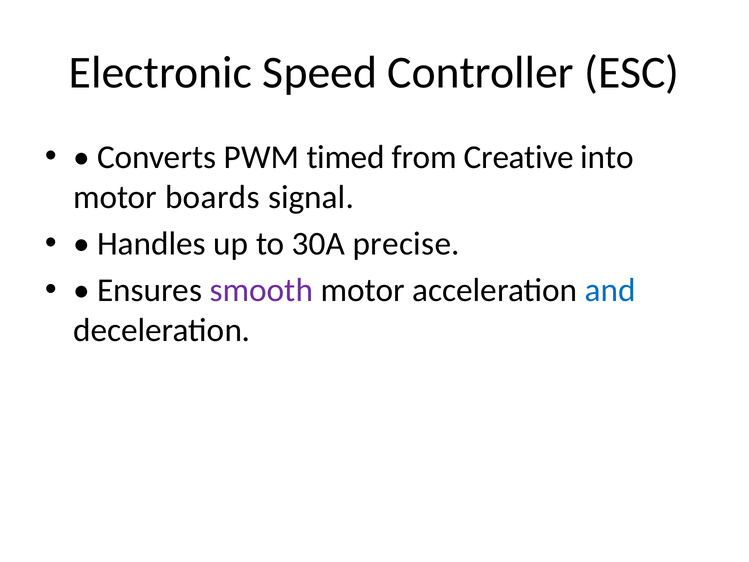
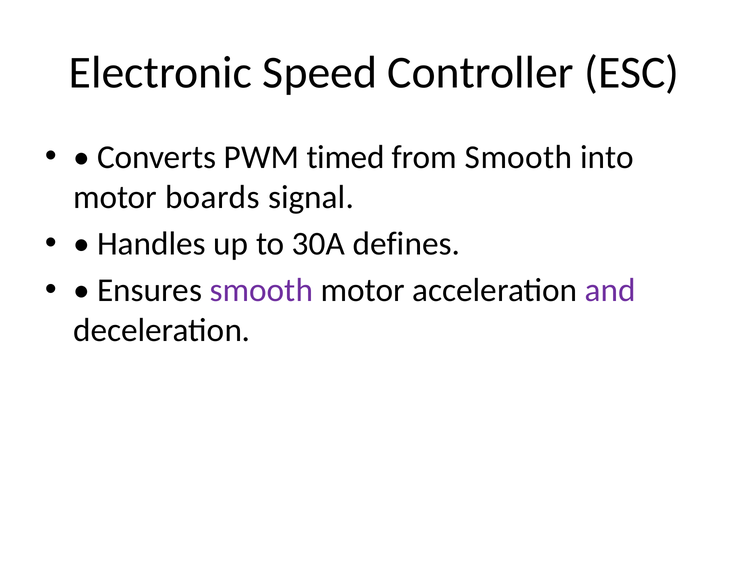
from Creative: Creative -> Smooth
precise: precise -> defines
and colour: blue -> purple
